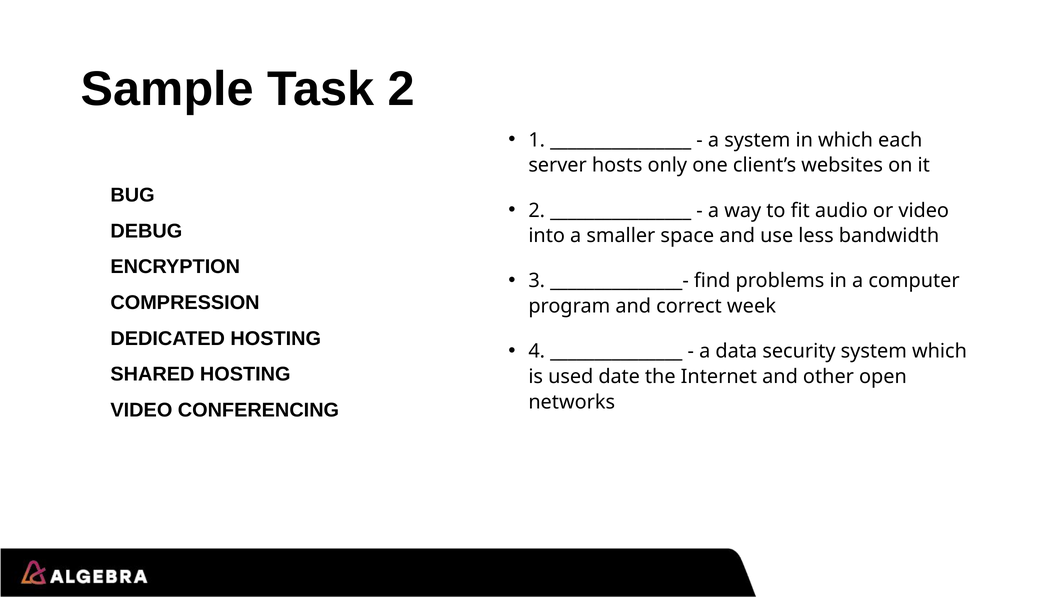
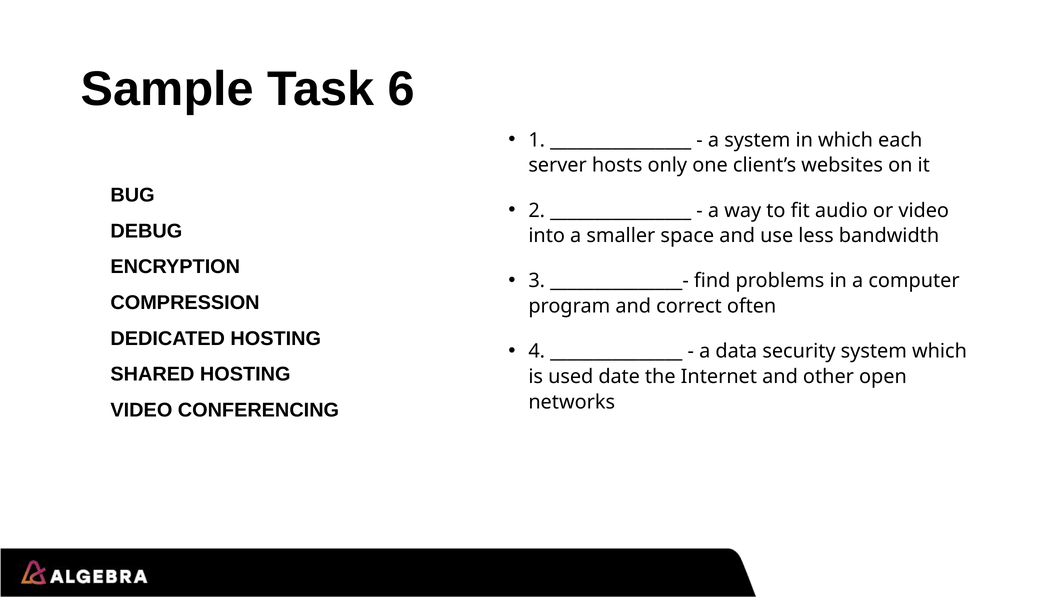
Task 2: 2 -> 6
week: week -> often
